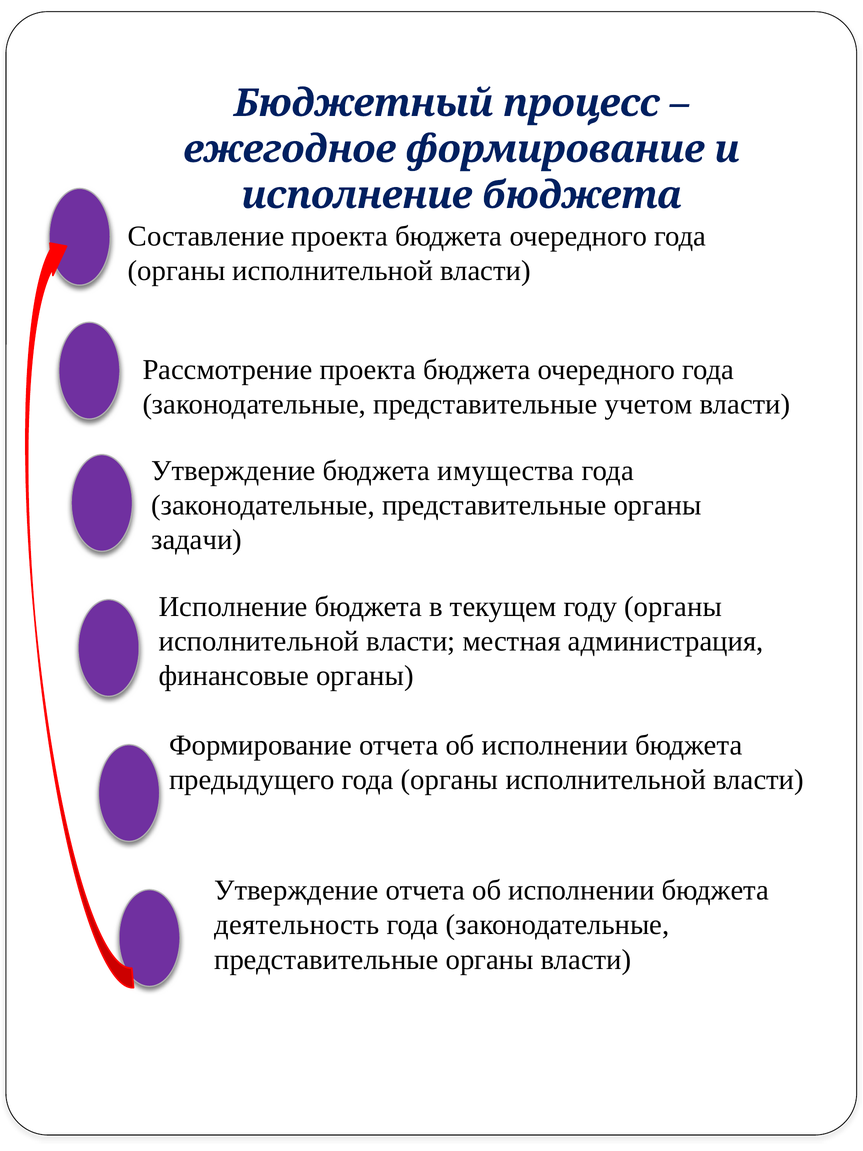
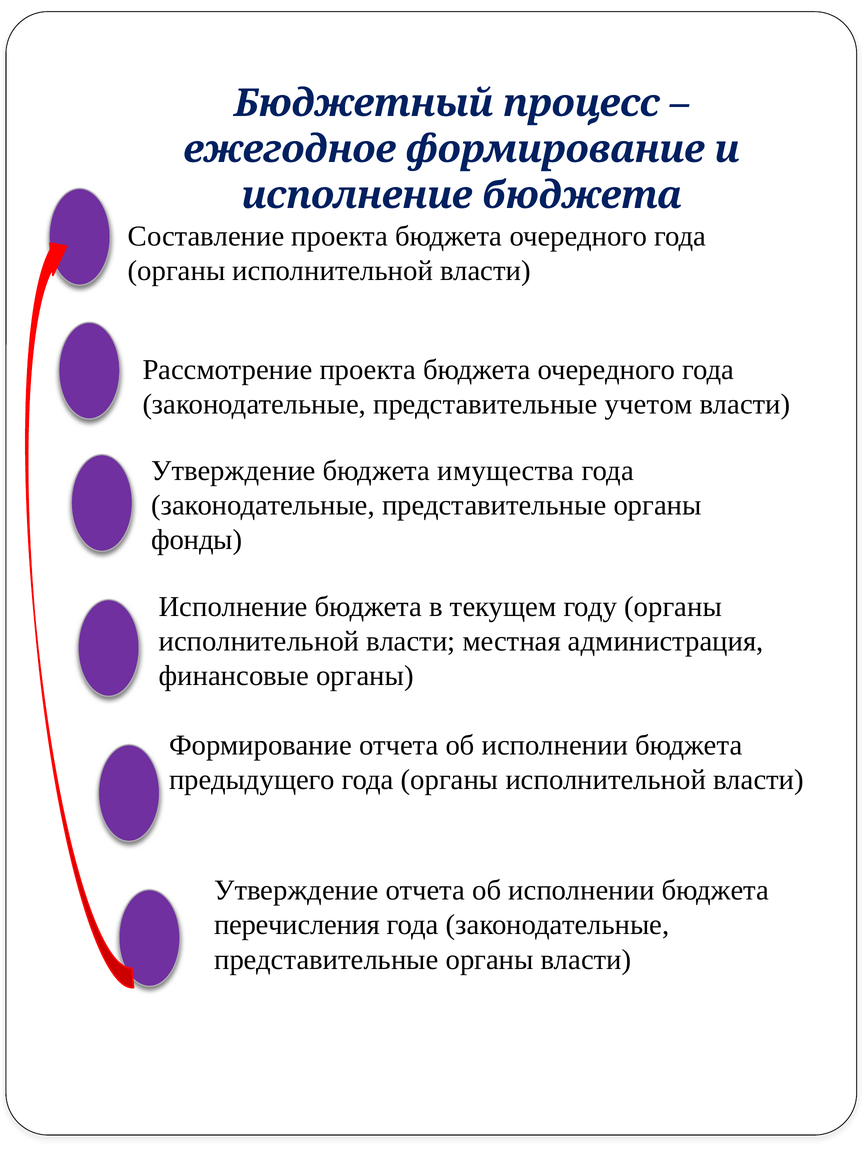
задачи: задачи -> фонды
деятельность: деятельность -> перечисления
